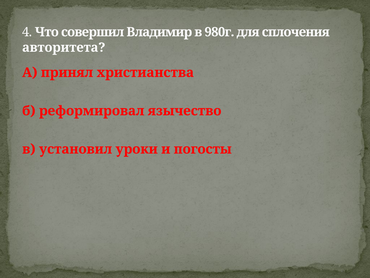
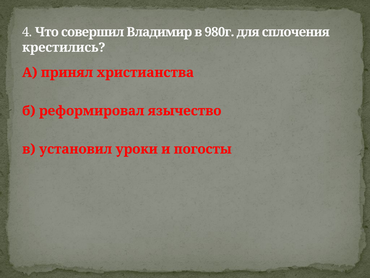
авторитета: авторитета -> крестились
